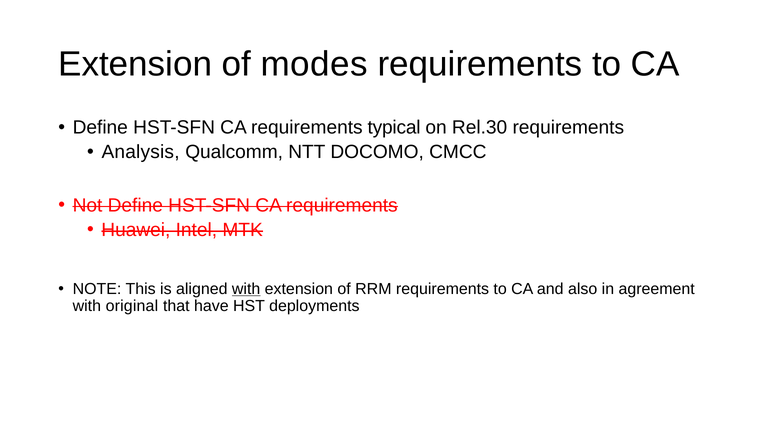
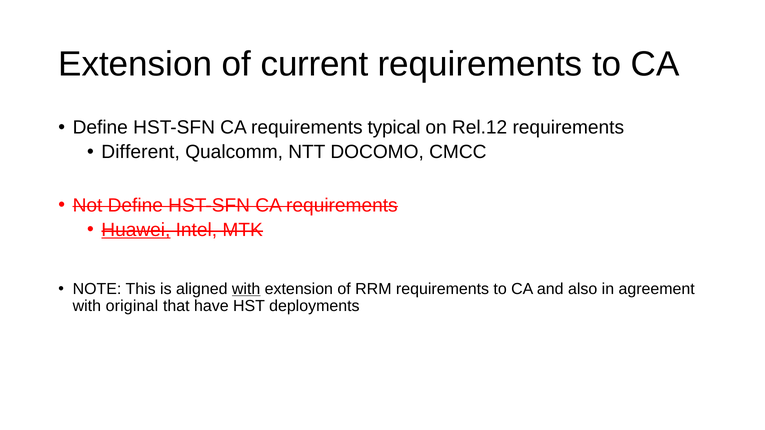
modes: modes -> current
Rel.30: Rel.30 -> Rel.12
Analysis: Analysis -> Different
Huawei underline: none -> present
